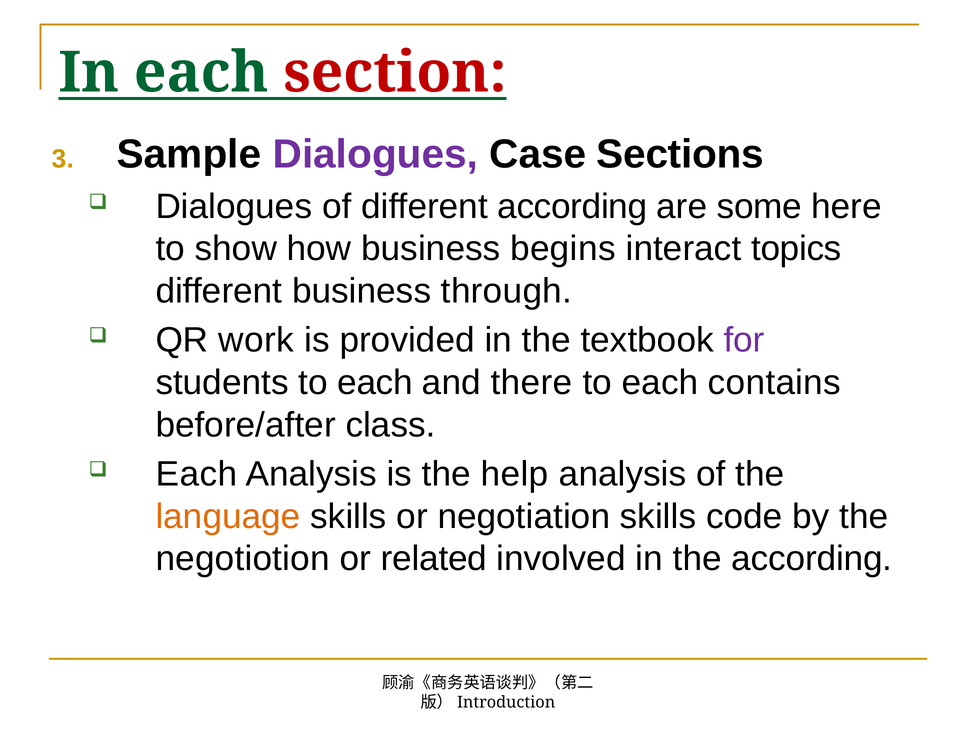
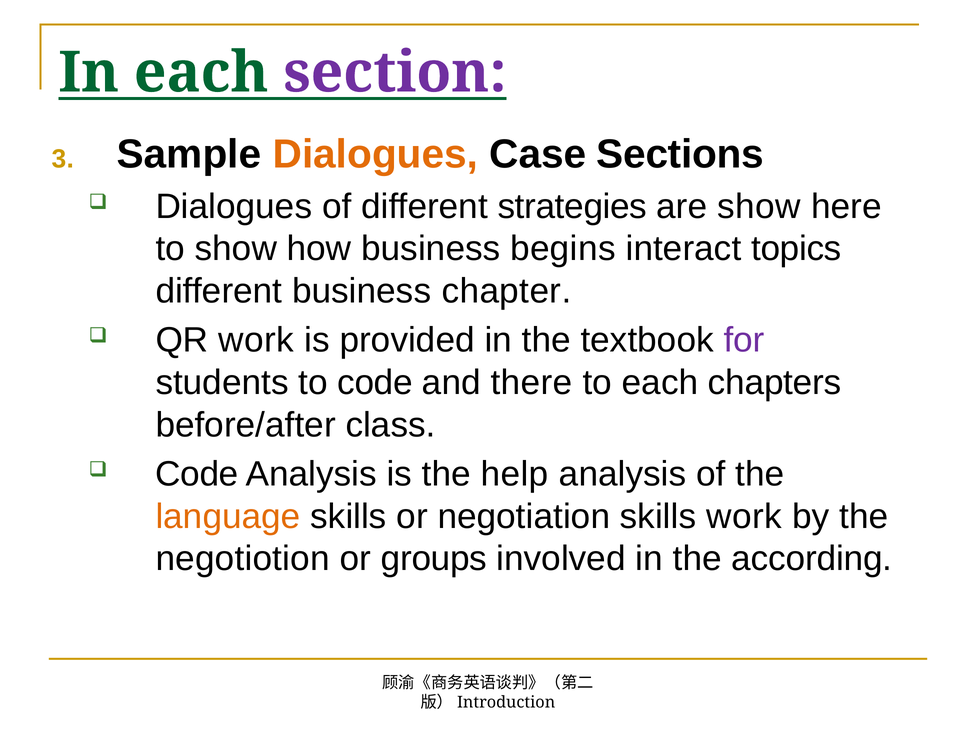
section colour: red -> purple
Dialogues at (375, 154) colour: purple -> orange
different according: according -> strategies
are some: some -> show
through: through -> chapter
students to each: each -> code
contains: contains -> chapters
Each at (196, 474): Each -> Code
skills code: code -> work
related: related -> groups
